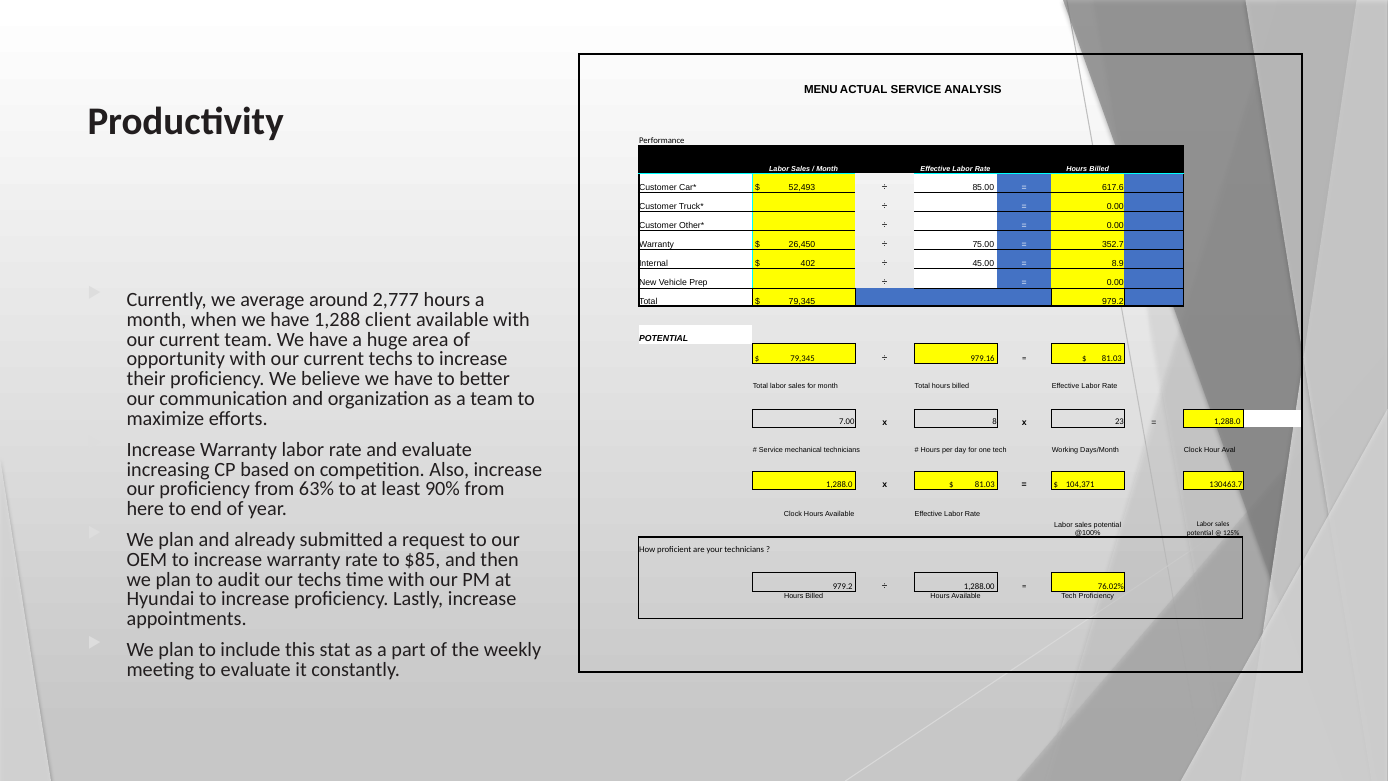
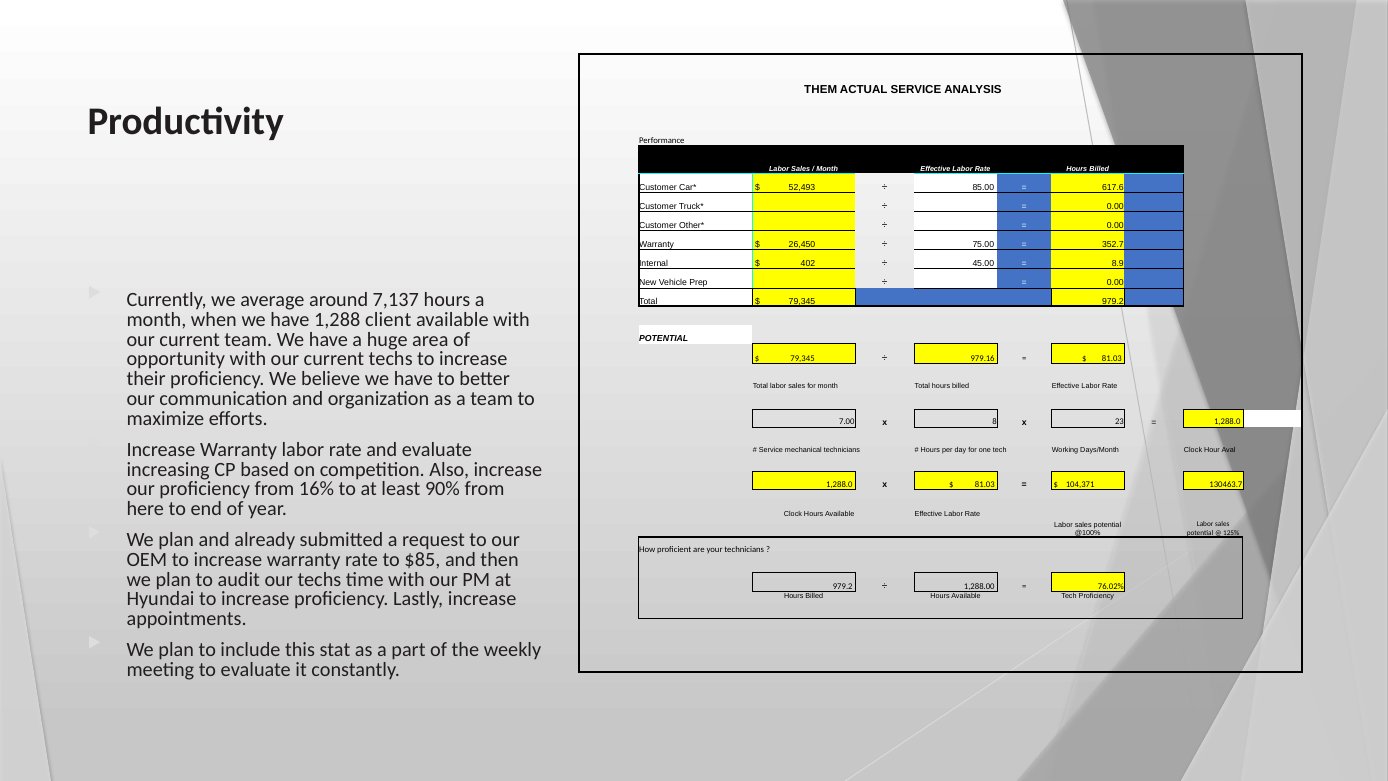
MENU: MENU -> THEM
2,777: 2,777 -> 7,137
63%: 63% -> 16%
